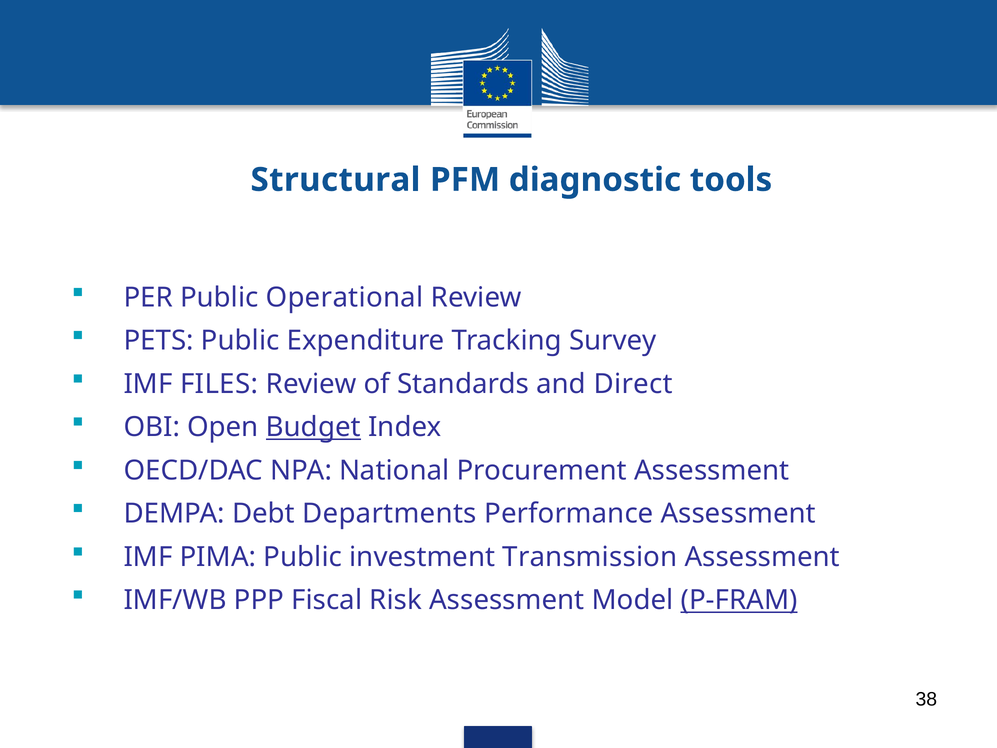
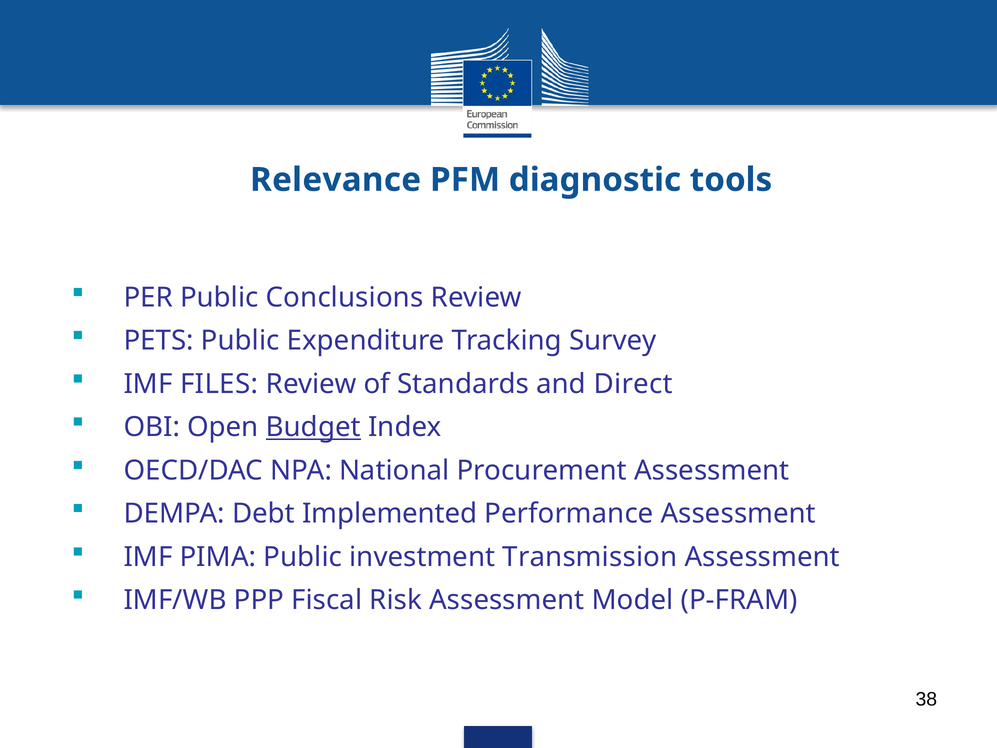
Structural: Structural -> Relevance
Operational: Operational -> Conclusions
Departments: Departments -> Implemented
P-FRAM underline: present -> none
